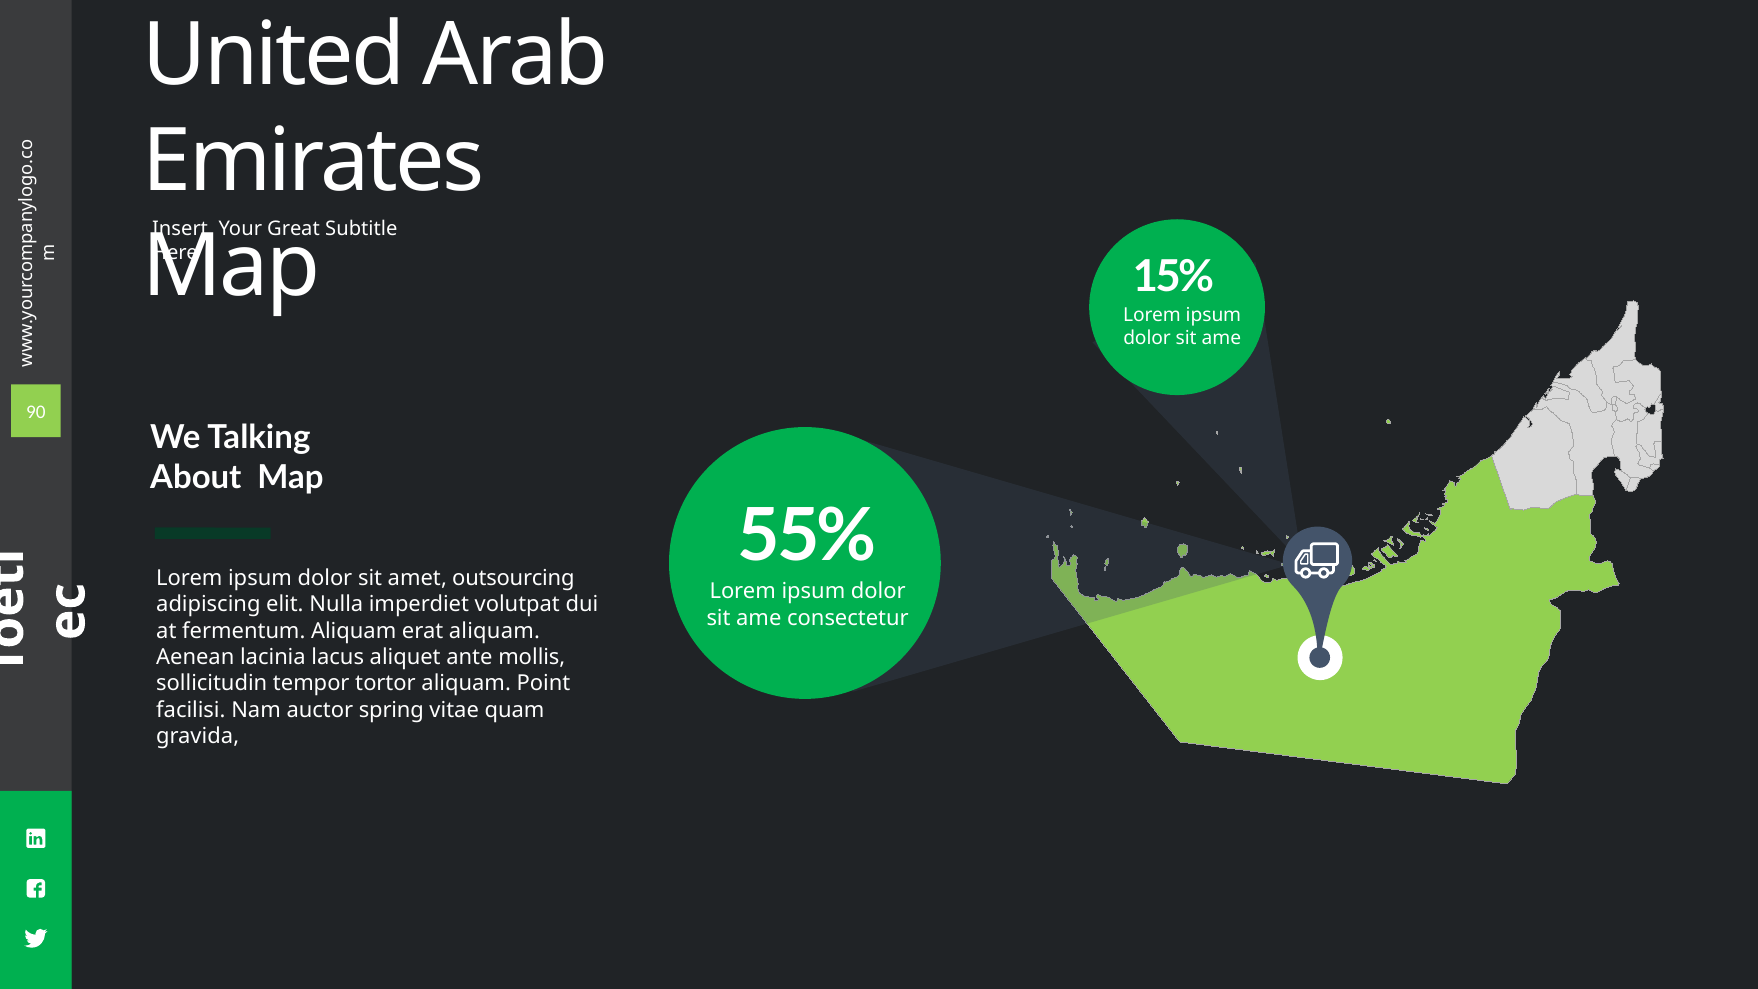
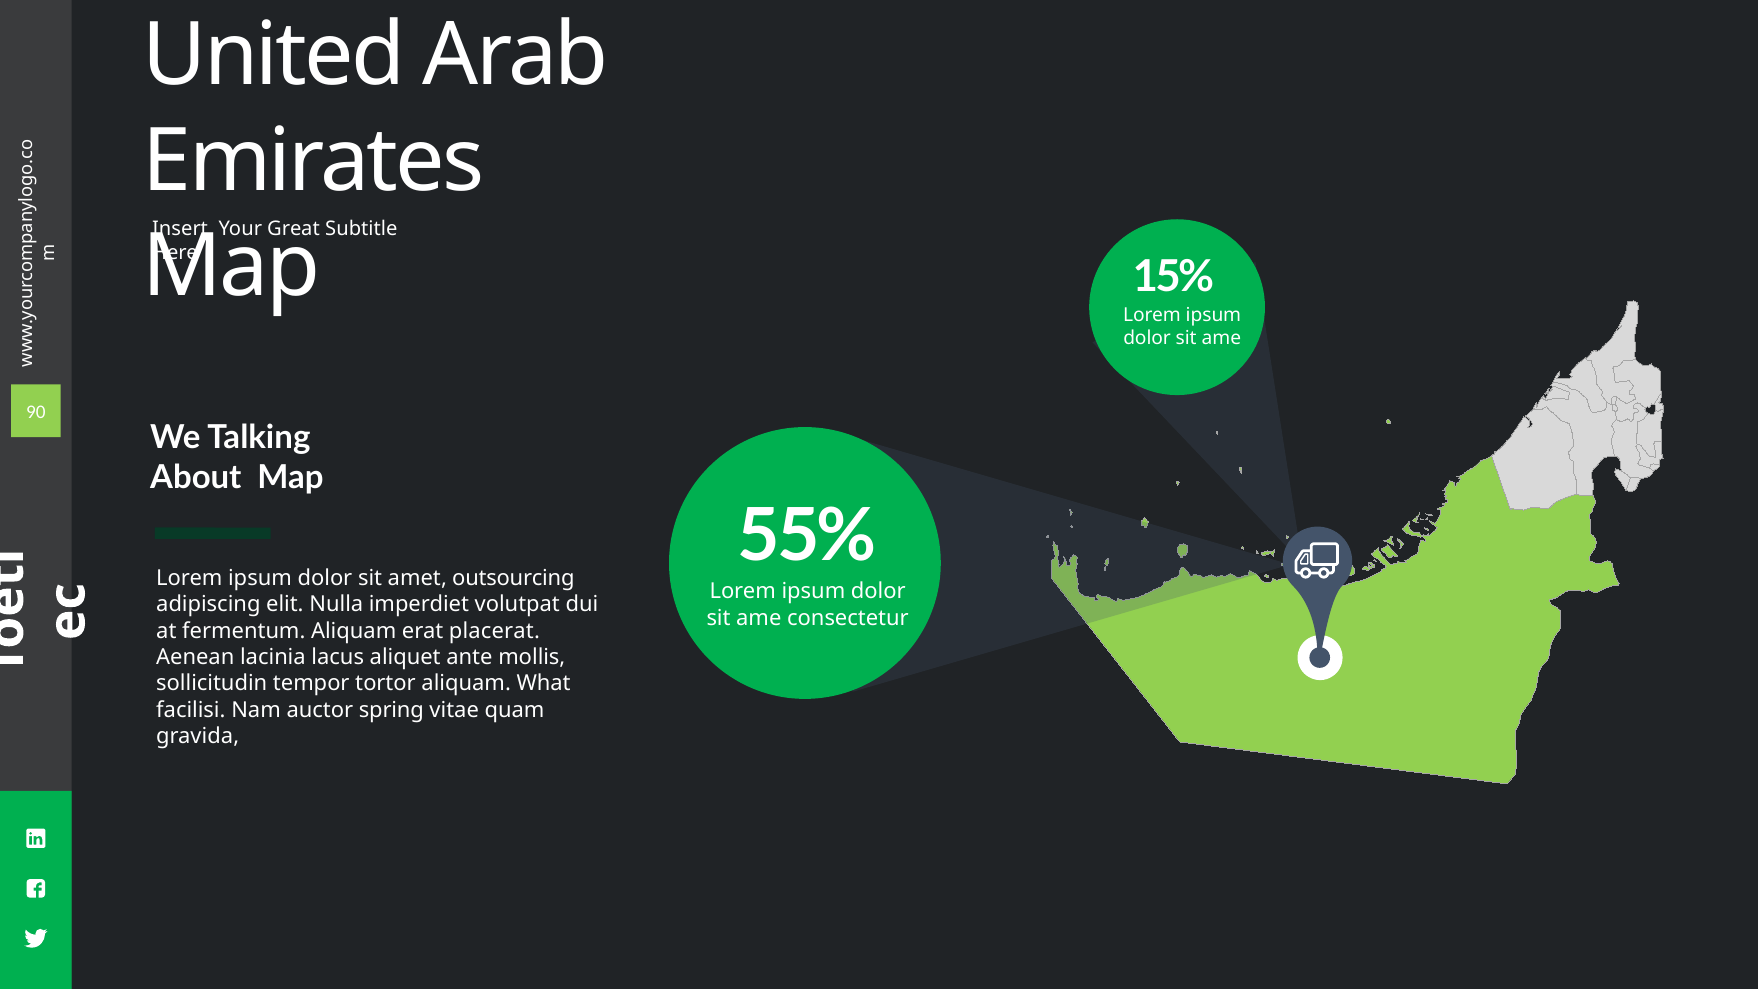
erat aliquam: aliquam -> placerat
Point: Point -> What
